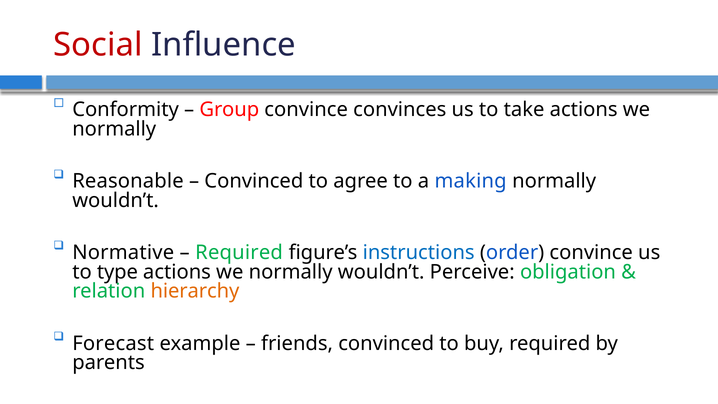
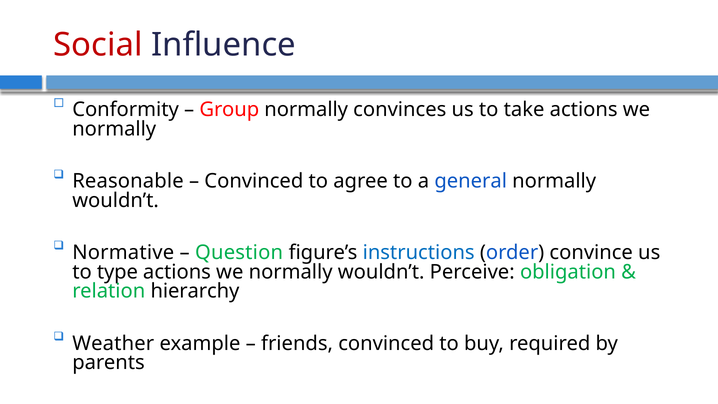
Group convince: convince -> normally
making: making -> general
Required at (239, 252): Required -> Question
hierarchy colour: orange -> black
Forecast: Forecast -> Weather
